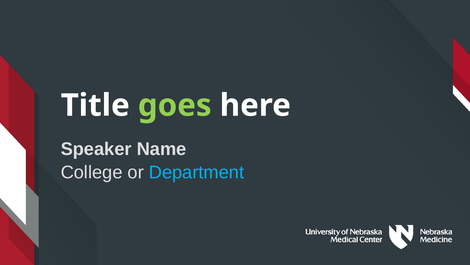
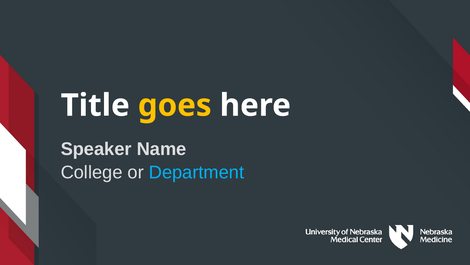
goes colour: light green -> yellow
